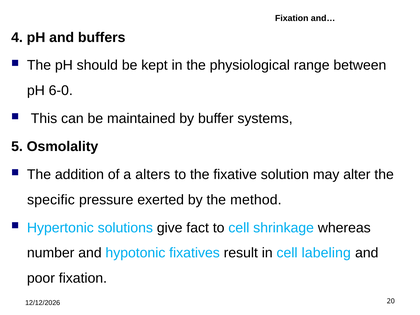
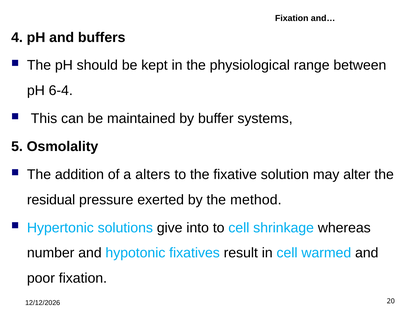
6-0: 6-0 -> 6-4
specific: specific -> residual
fact: fact -> into
labeling: labeling -> warmed
